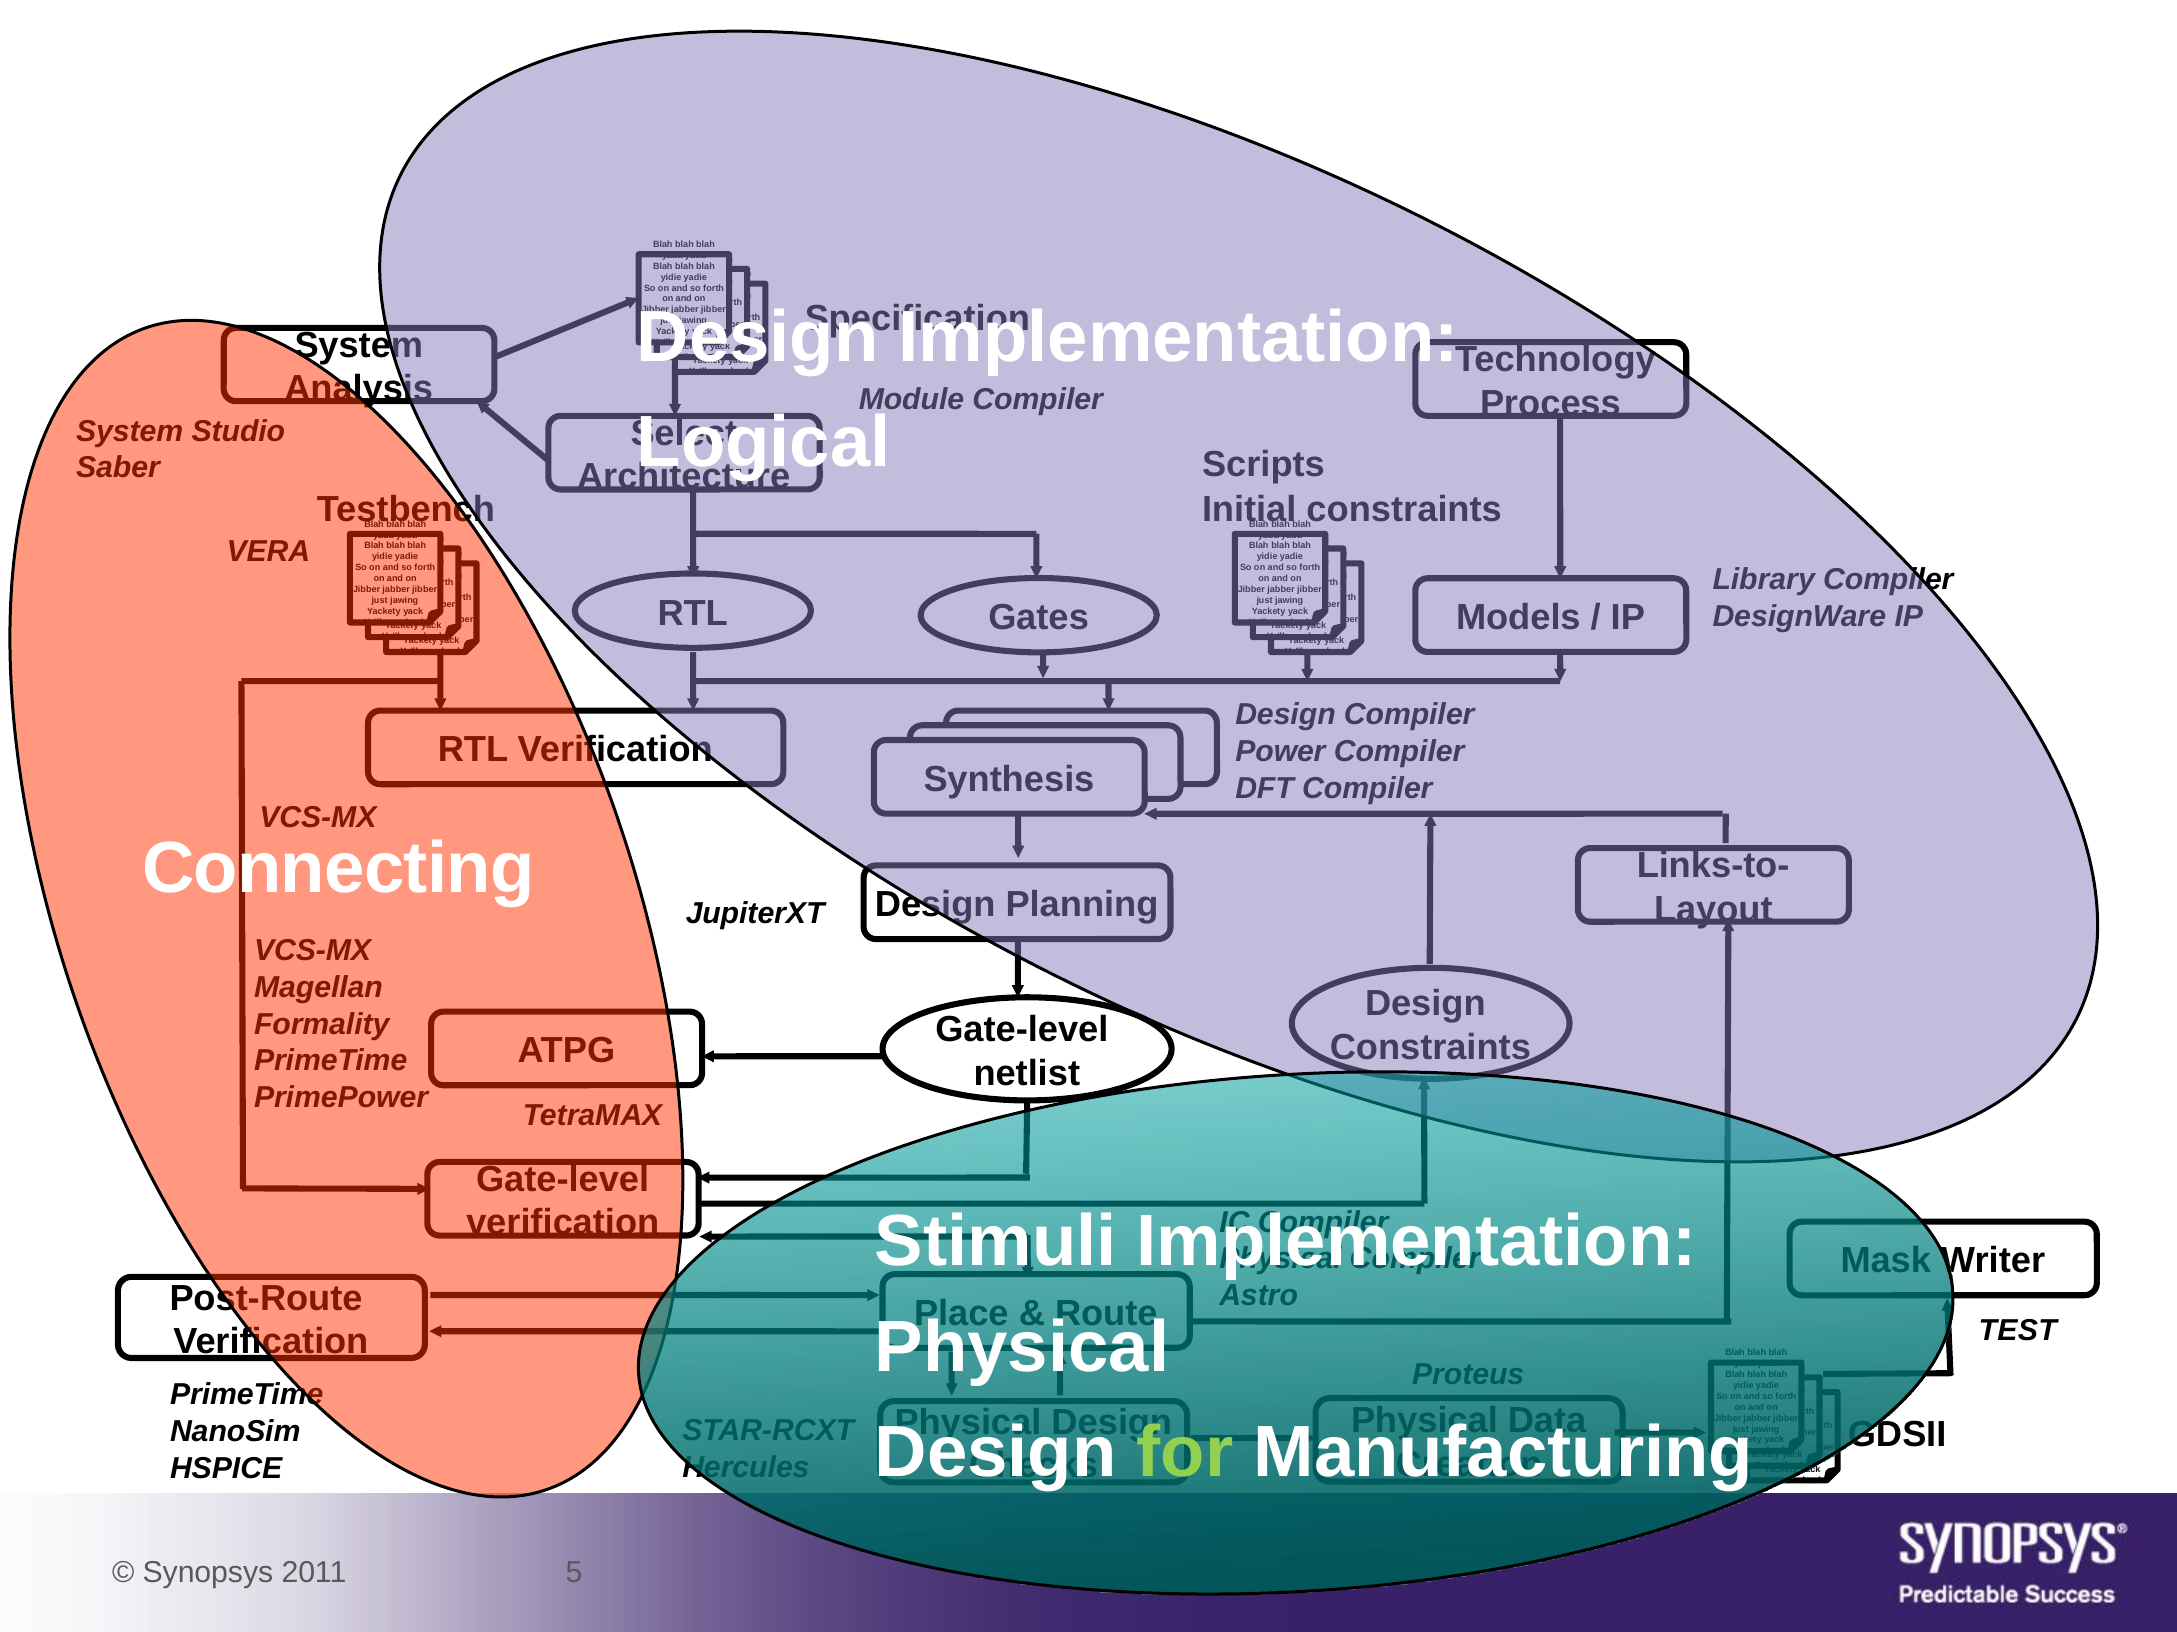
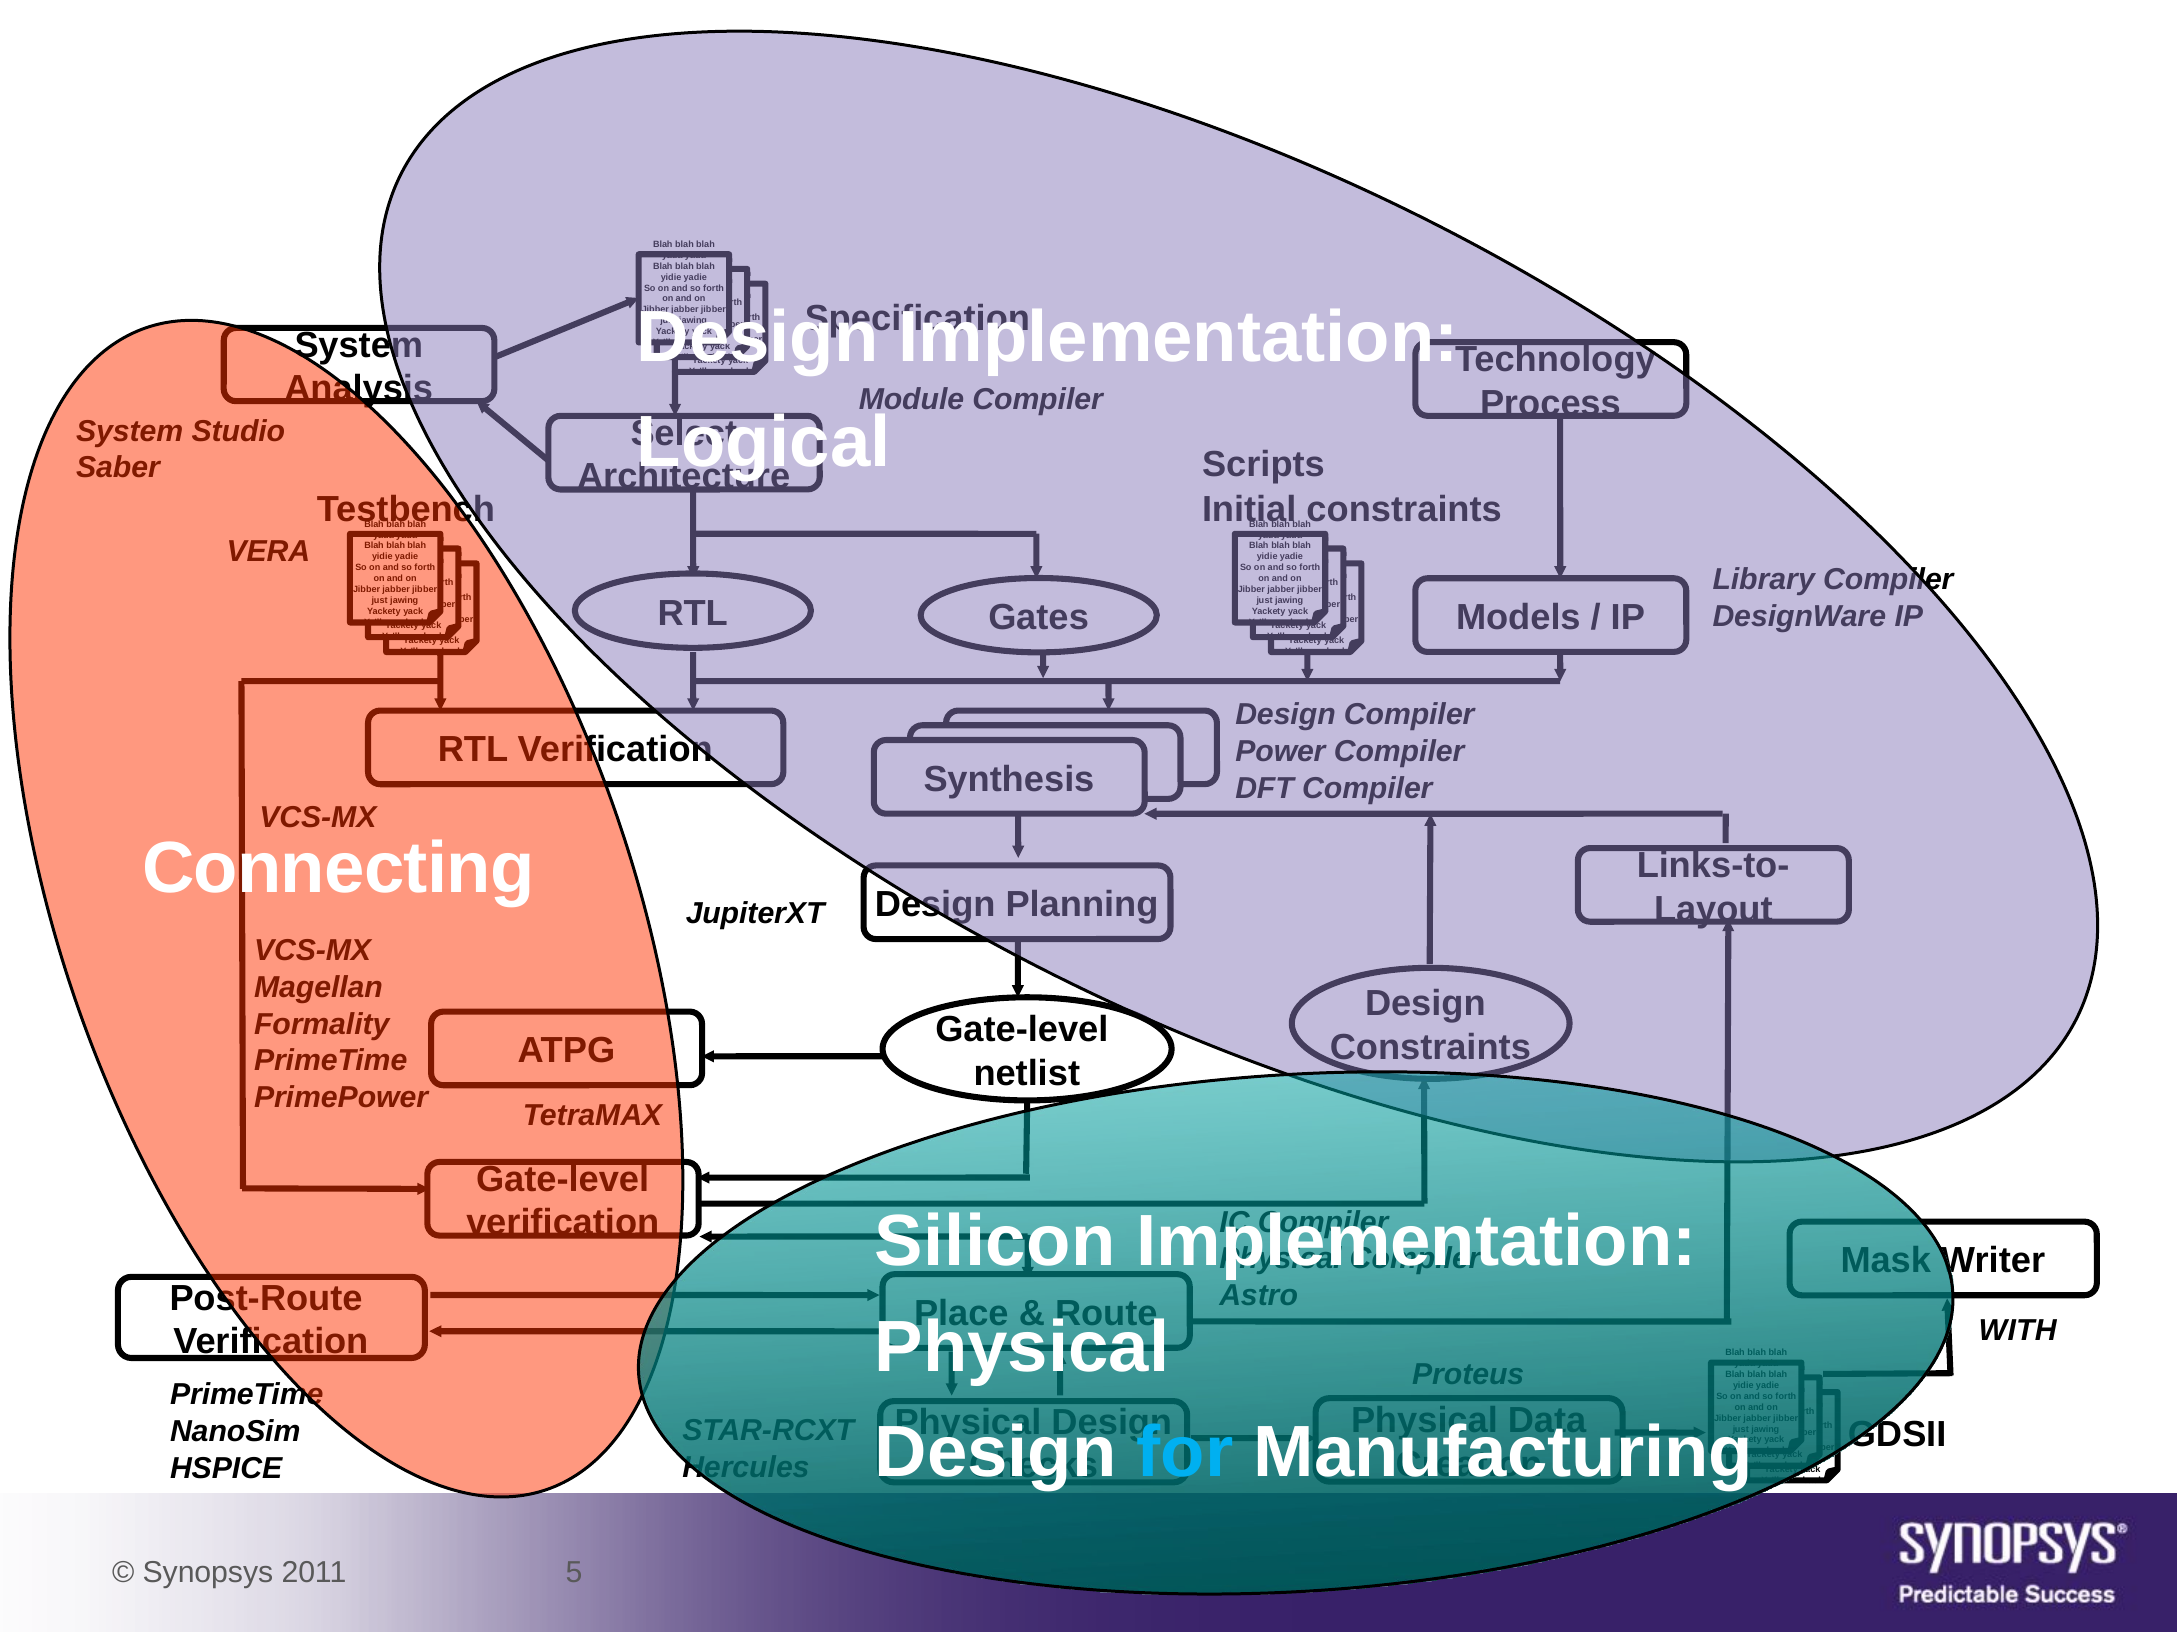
Stimuli: Stimuli -> Silicon
TEST: TEST -> WITH
for colour: light green -> light blue
